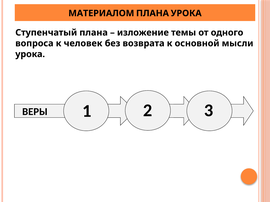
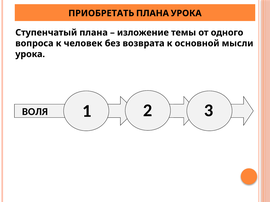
МАТЕРИАЛОМ: МАТЕРИАЛОМ -> ПРИОБРЕТАТЬ
ВЕРЫ: ВЕРЫ -> ВОЛЯ
